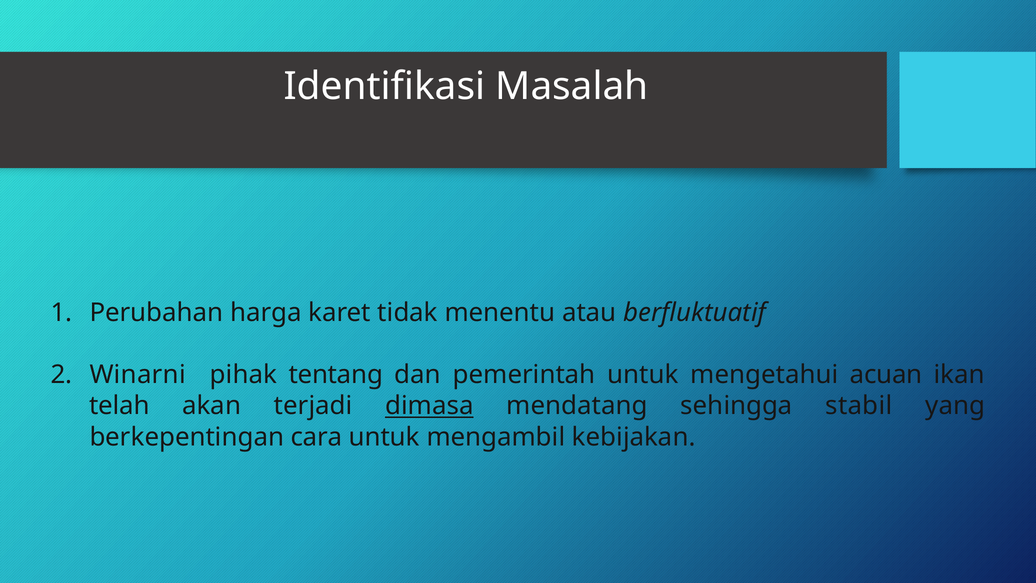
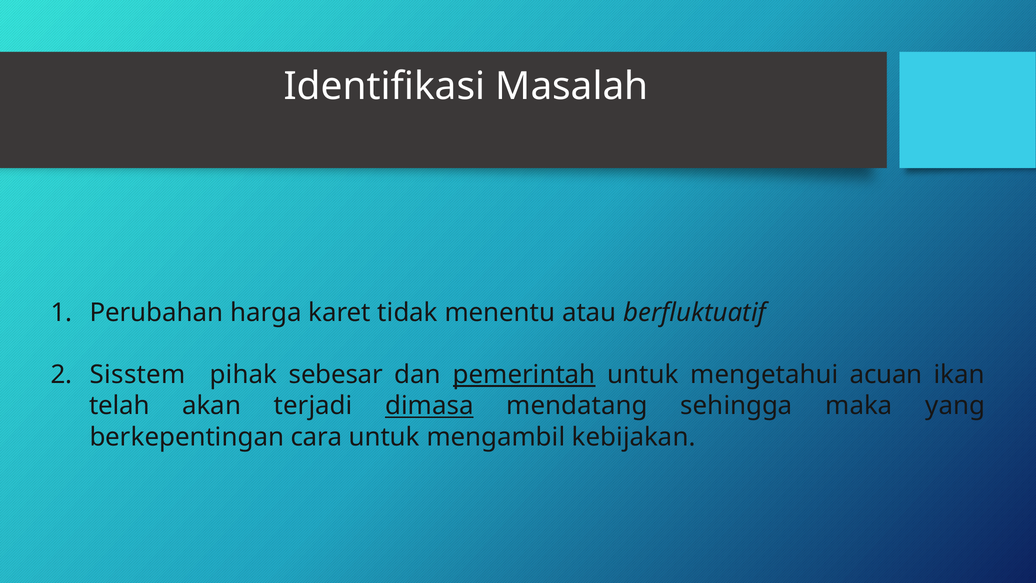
Winarni: Winarni -> Sisstem
tentang: tentang -> sebesar
pemerintah underline: none -> present
stabil: stabil -> maka
